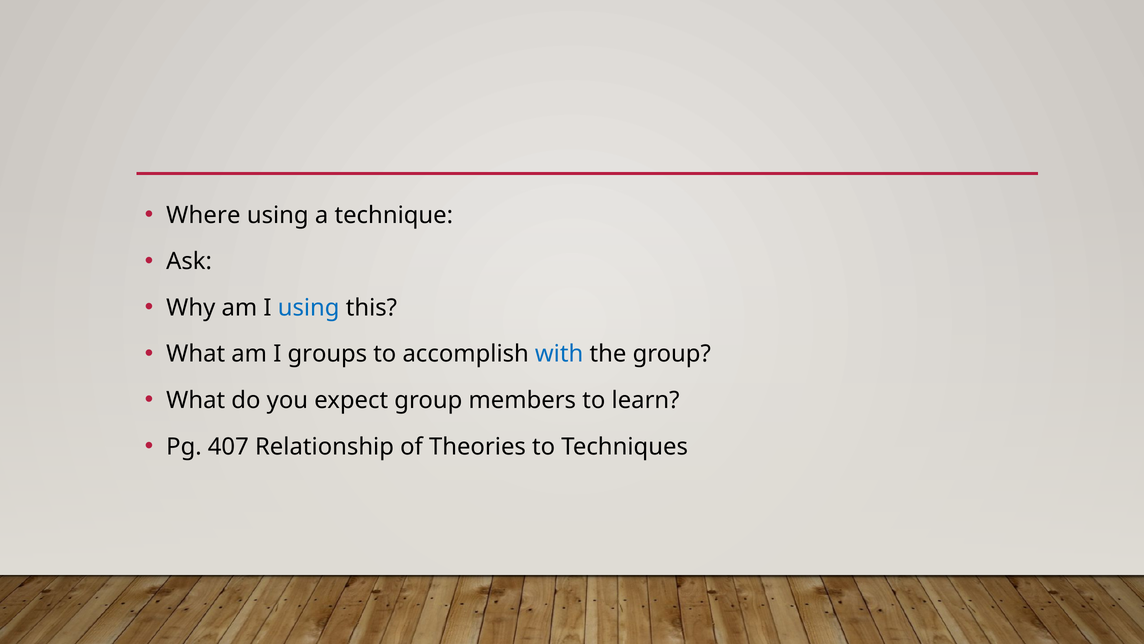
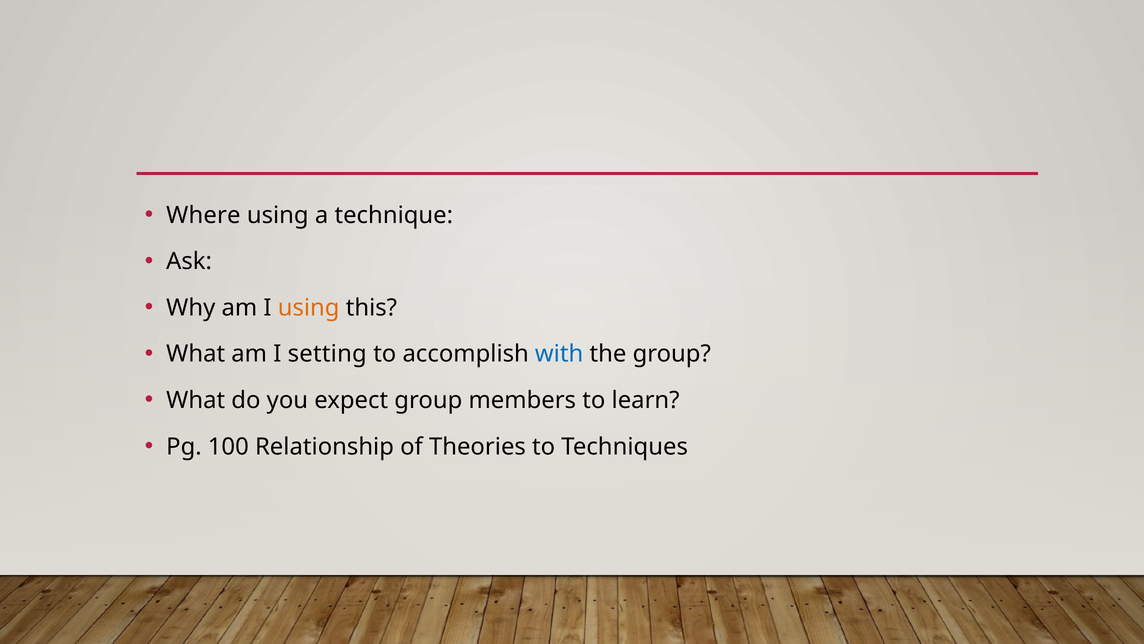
using at (309, 308) colour: blue -> orange
groups: groups -> setting
407: 407 -> 100
